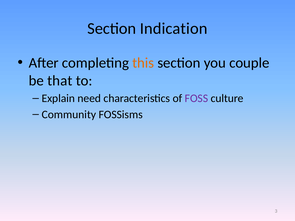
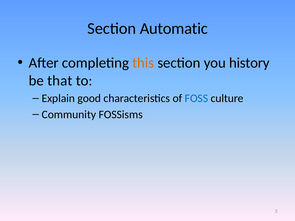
Indication: Indication -> Automatic
couple: couple -> history
need: need -> good
FOSS colour: purple -> blue
